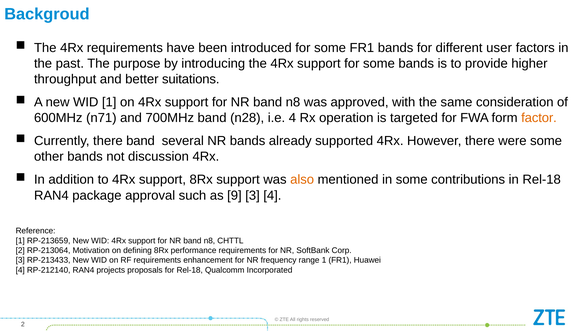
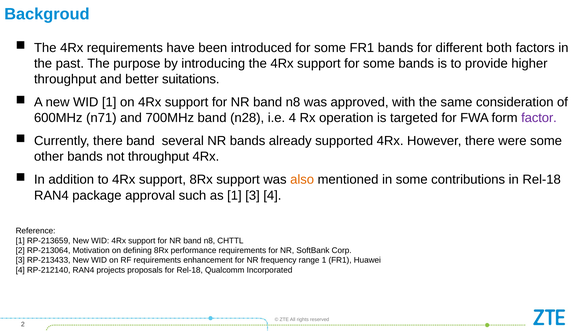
user: user -> both
factor colour: orange -> purple
not discussion: discussion -> throughput
as 9: 9 -> 1
